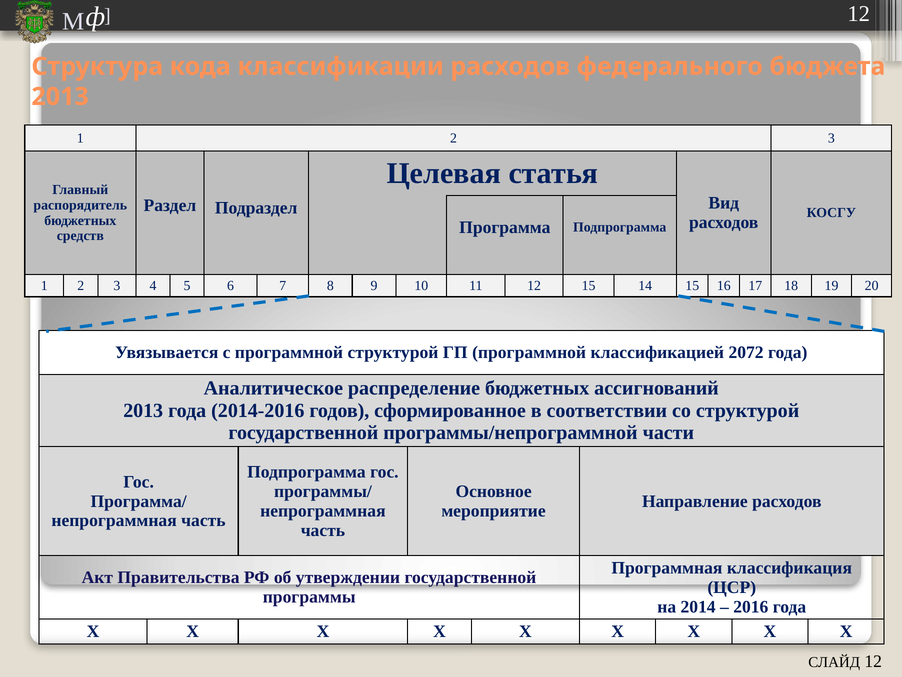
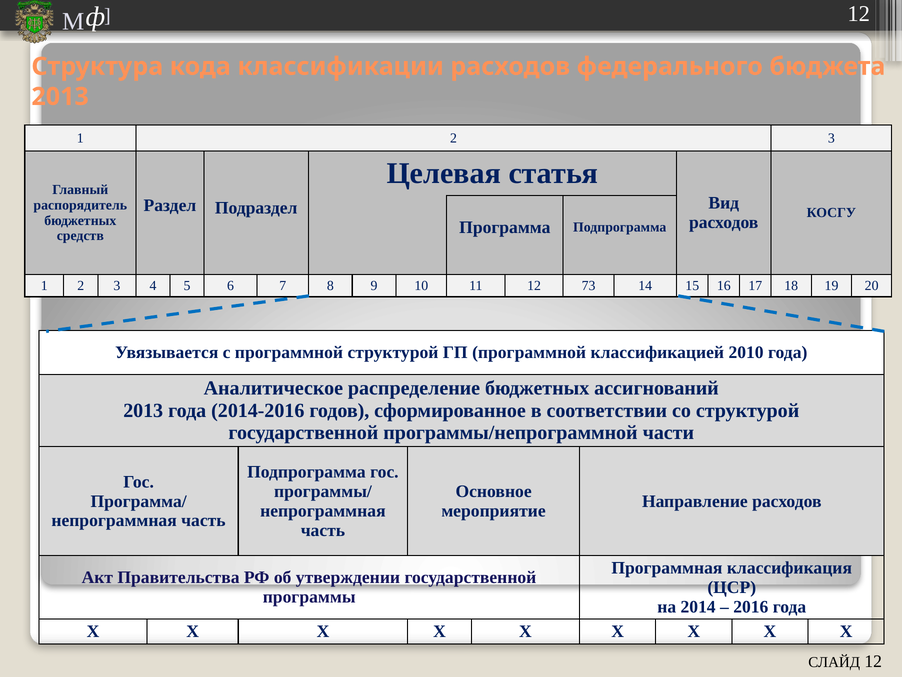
12 15: 15 -> 73
2072: 2072 -> 2010
